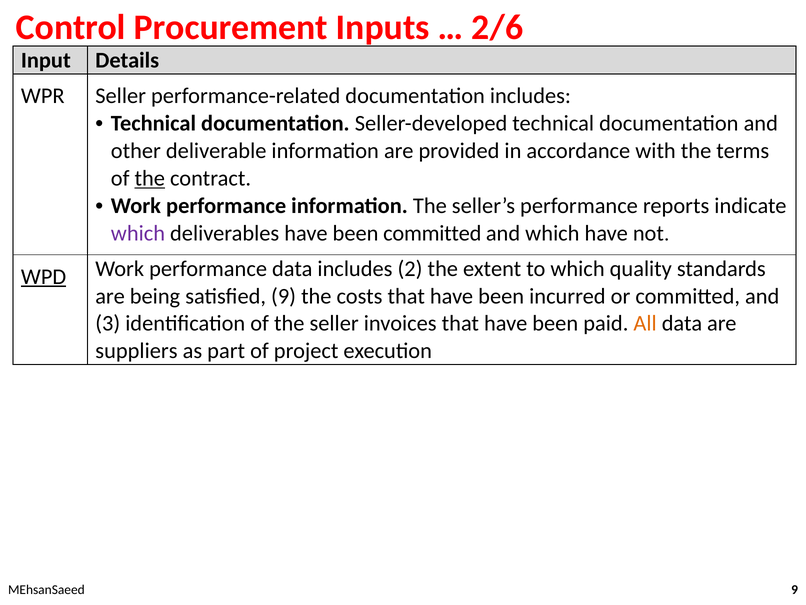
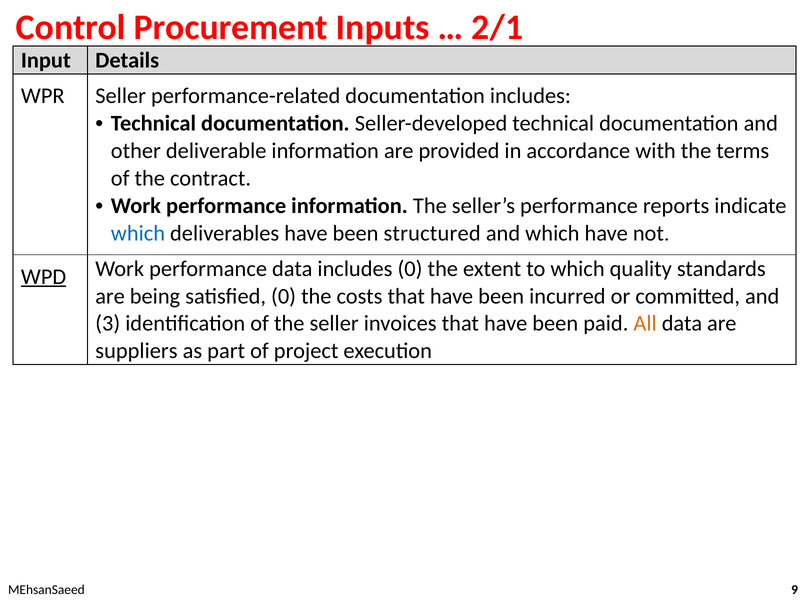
2/6: 2/6 -> 2/1
the at (150, 178) underline: present -> none
which at (138, 233) colour: purple -> blue
been committed: committed -> structured
includes 2: 2 -> 0
satisfied 9: 9 -> 0
